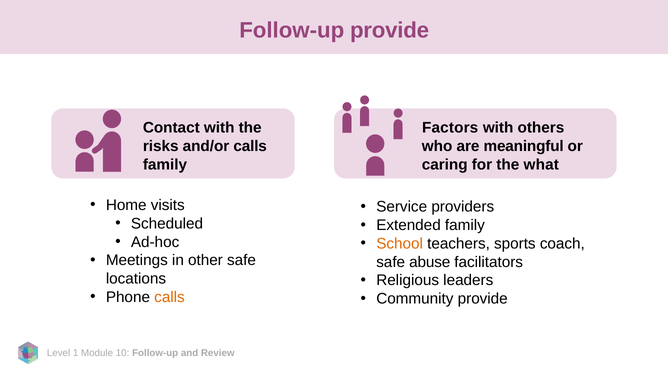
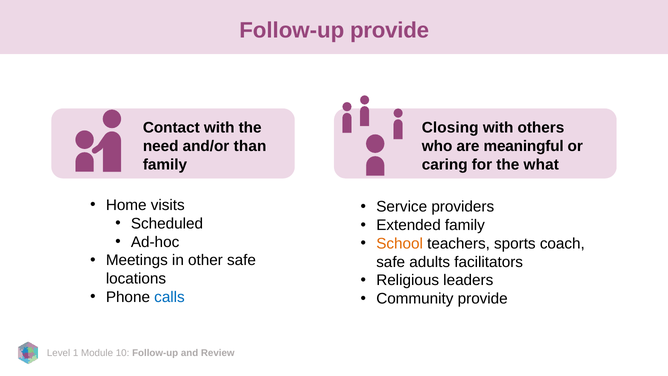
Factors: Factors -> Closing
risks: risks -> need
and/or calls: calls -> than
abuse: abuse -> adults
calls at (170, 297) colour: orange -> blue
